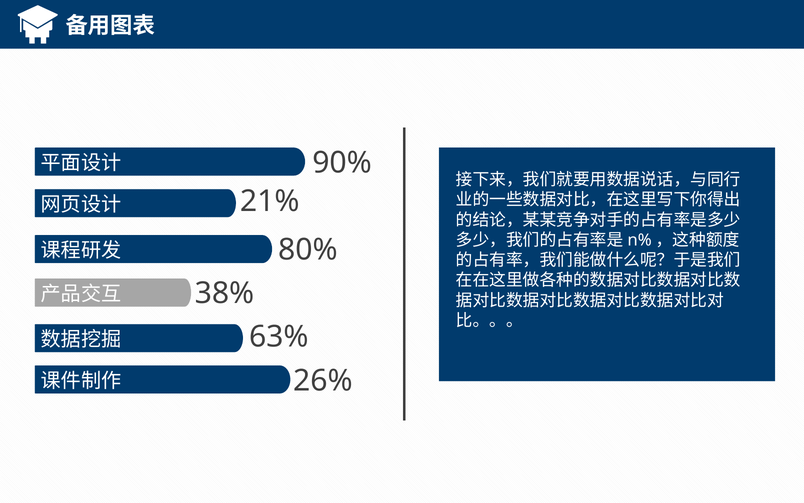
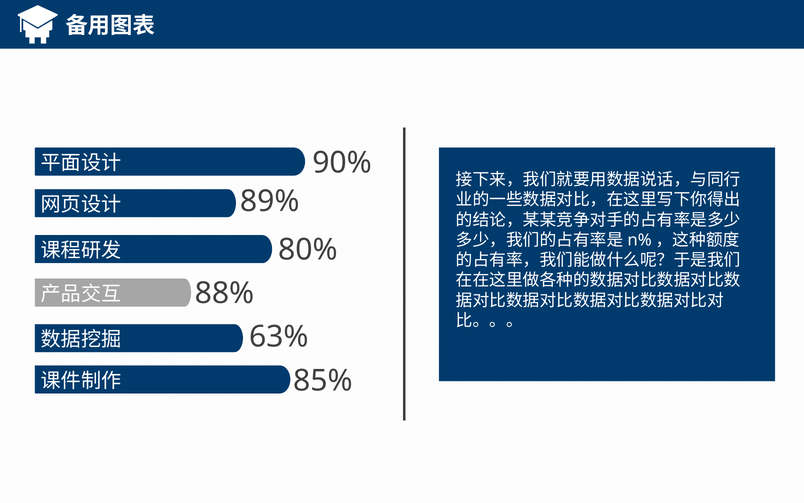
21%: 21% -> 89%
38%: 38% -> 88%
26%: 26% -> 85%
